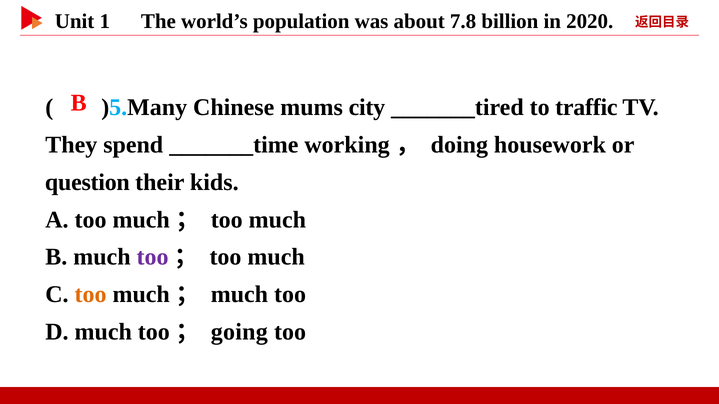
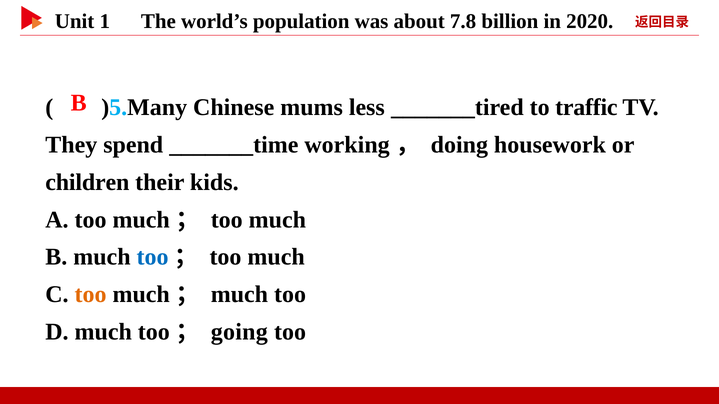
city: city -> less
question: question -> children
too at (153, 257) colour: purple -> blue
